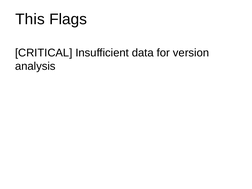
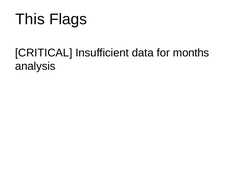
version: version -> months
